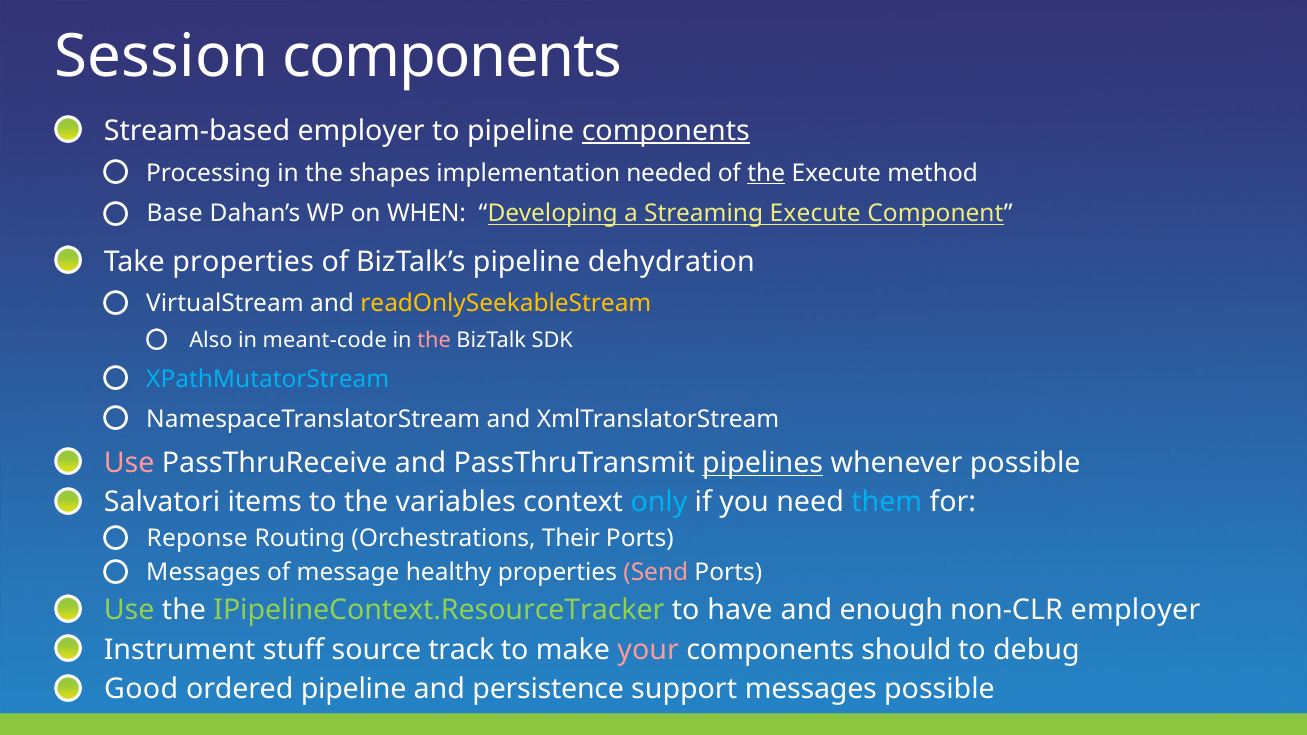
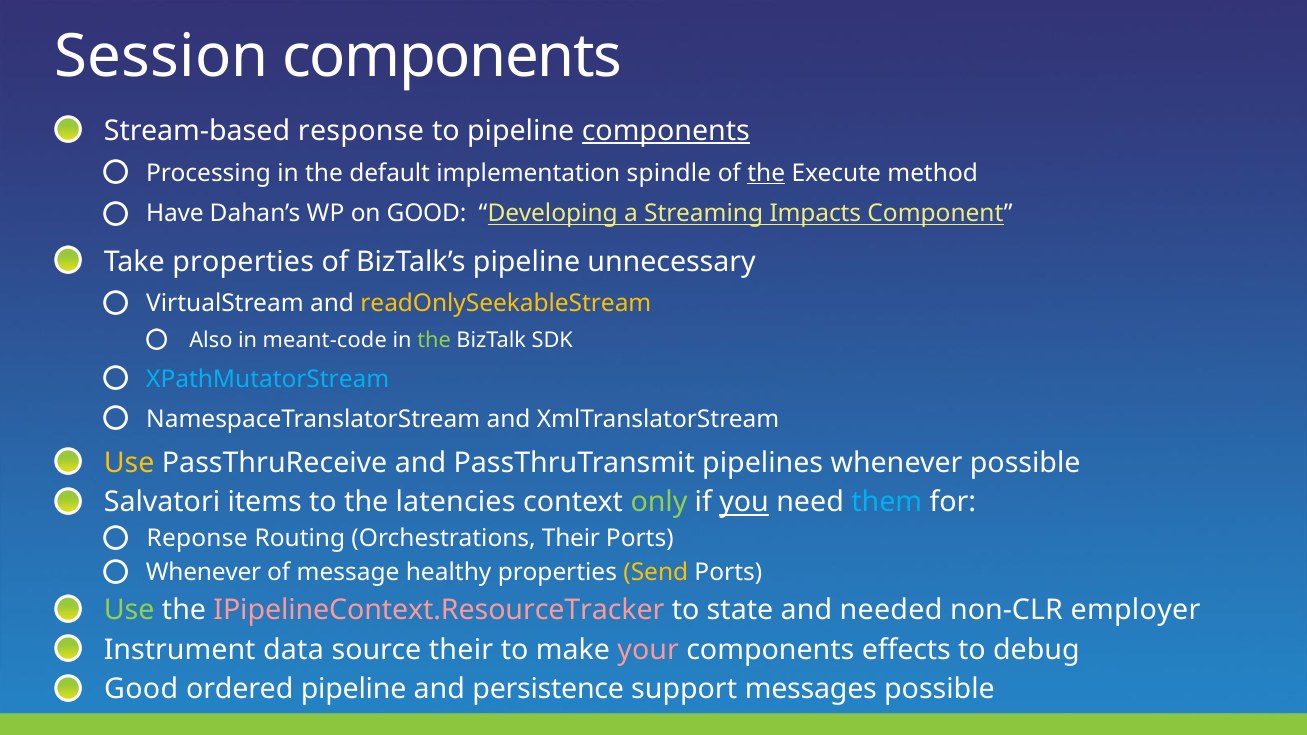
Stream-based employer: employer -> response
shapes: shapes -> default
needed: needed -> spindle
Base: Base -> Have
on WHEN: WHEN -> GOOD
Streaming Execute: Execute -> Impacts
dehydration: dehydration -> unnecessary
the at (434, 341) colour: pink -> light green
Use at (129, 464) colour: pink -> yellow
pipelines underline: present -> none
variables: variables -> latencies
only colour: light blue -> light green
you underline: none -> present
Messages at (203, 573): Messages -> Whenever
Send colour: pink -> yellow
IPipelineContext.ResourceTracker colour: light green -> pink
have: have -> state
enough: enough -> needed
stuff: stuff -> data
source track: track -> their
should: should -> effects
